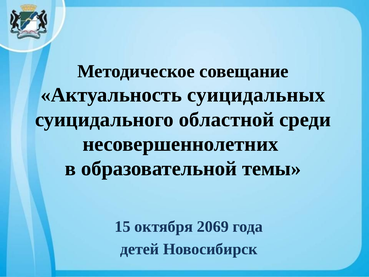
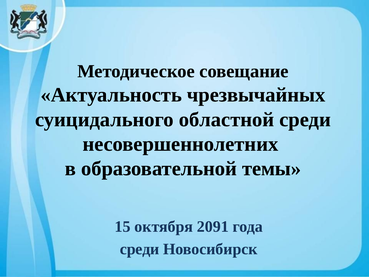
суицидальных: суицидальных -> чрезвычайных
2069: 2069 -> 2091
детей at (140, 249): детей -> среди
